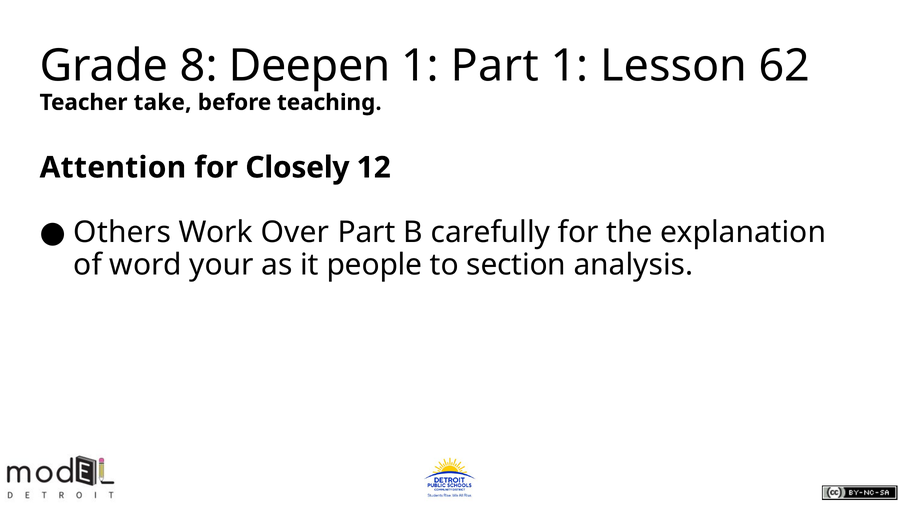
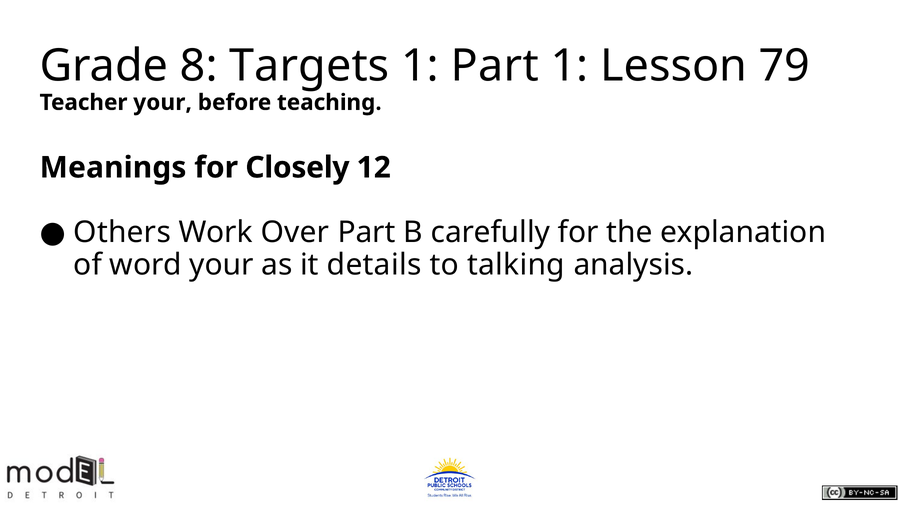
Deepen: Deepen -> Targets
62: 62 -> 79
Teacher take: take -> your
Attention: Attention -> Meanings
people: people -> details
section: section -> talking
